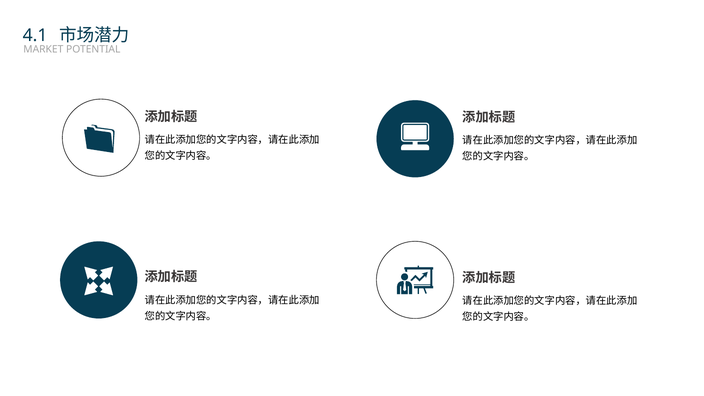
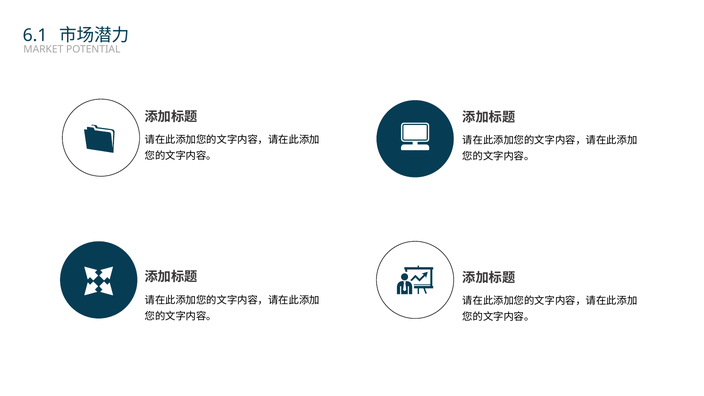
4.1: 4.1 -> 6.1
